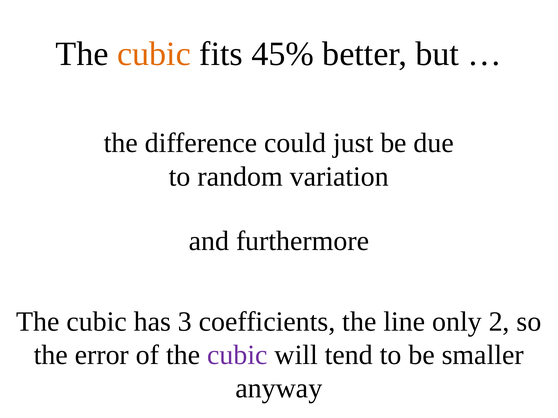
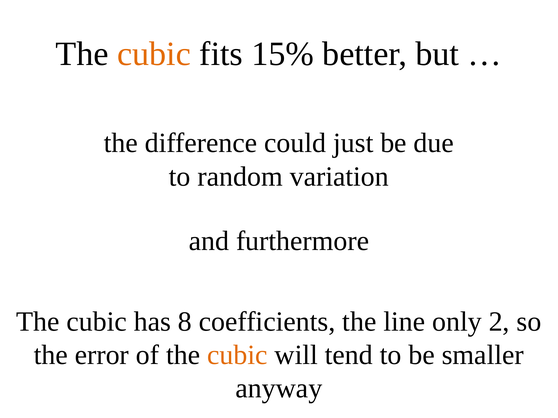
45%: 45% -> 15%
3: 3 -> 8
cubic at (237, 355) colour: purple -> orange
